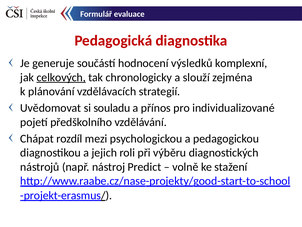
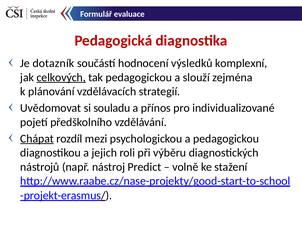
generuje: generuje -> dotazník
tak chronologicky: chronologicky -> pedagogickou
Chápat underline: none -> present
